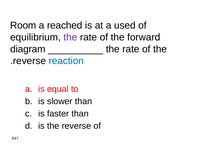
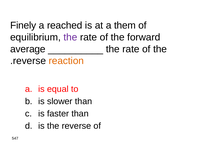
Room: Room -> Finely
used: used -> them
diagram: diagram -> average
reaction colour: blue -> orange
